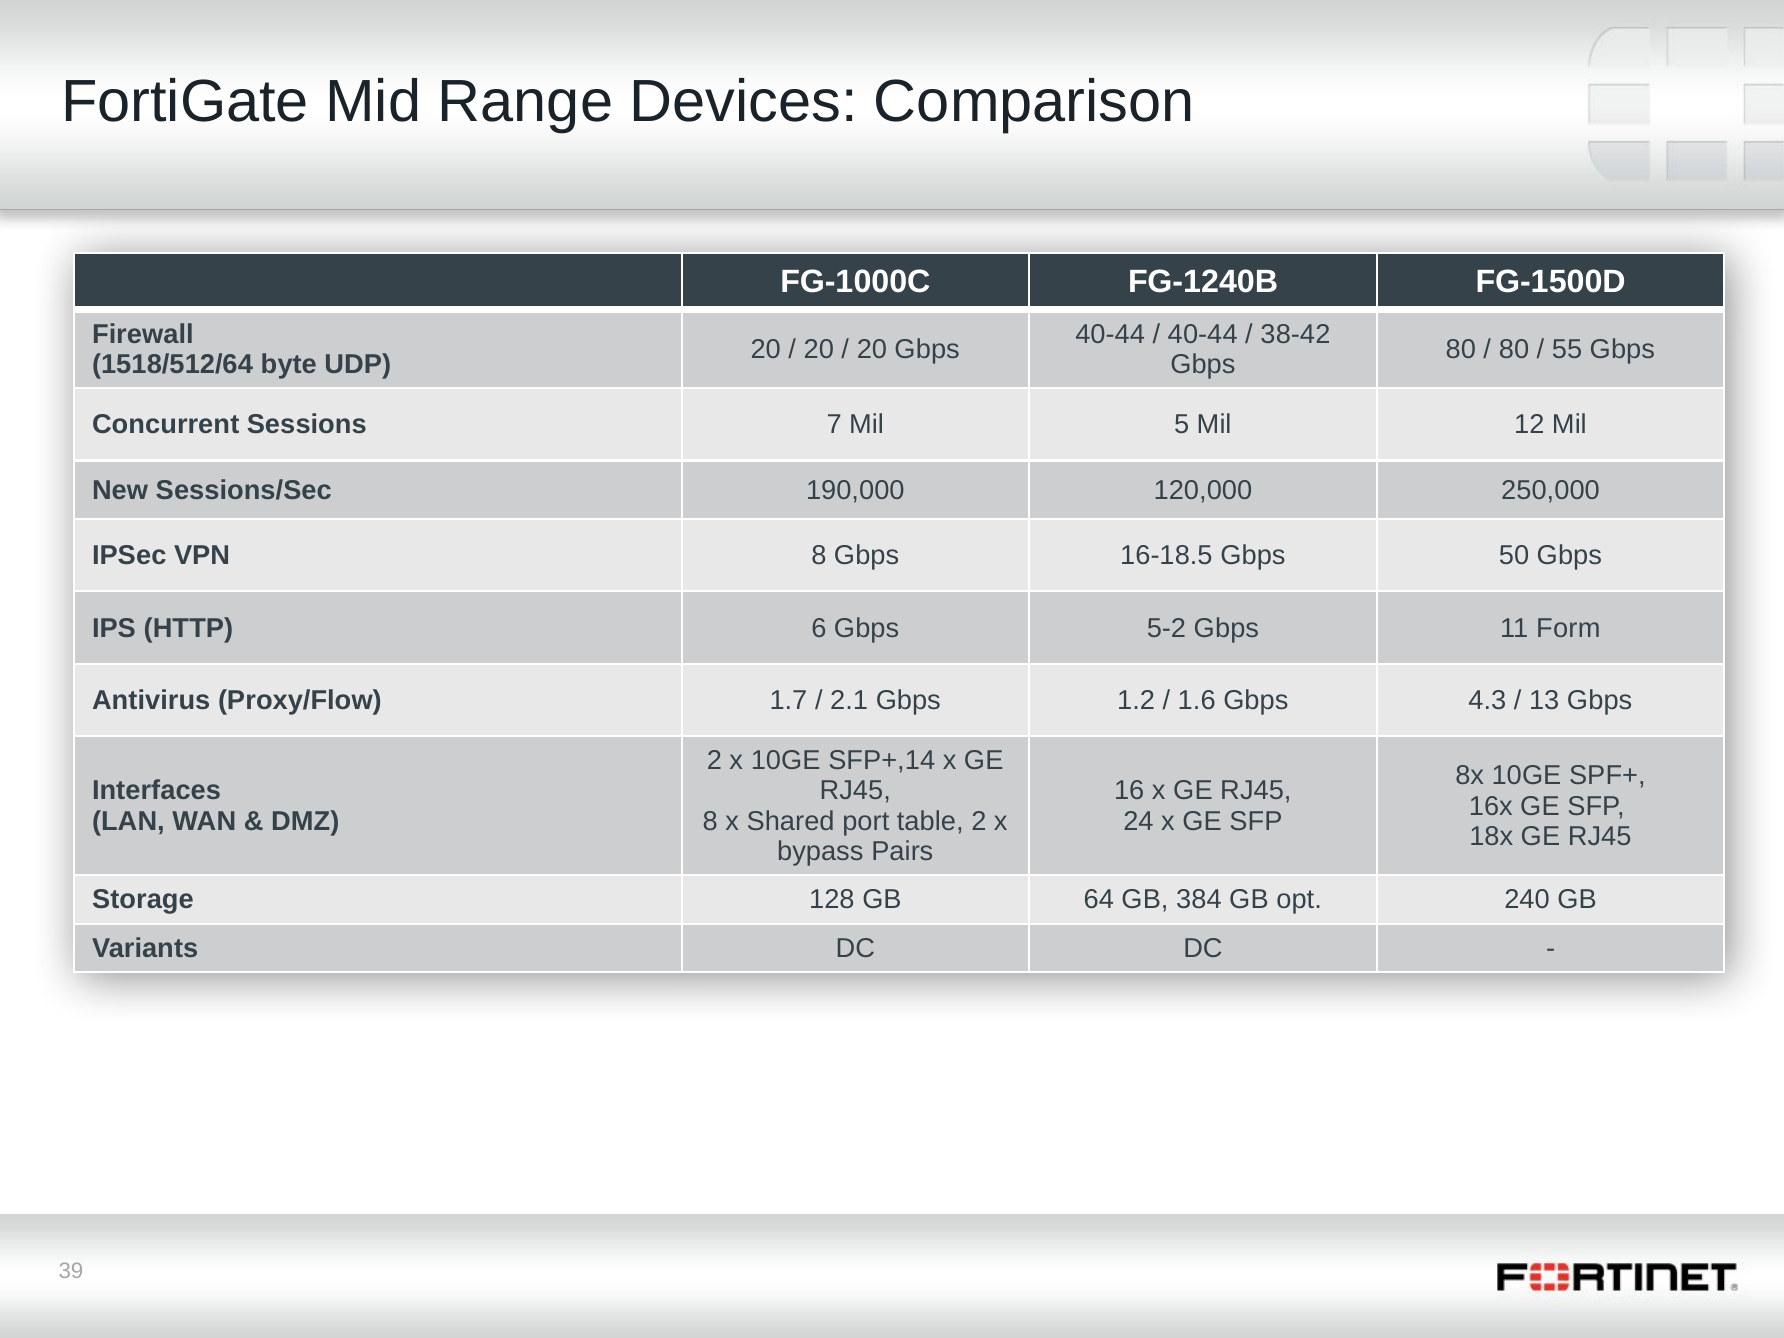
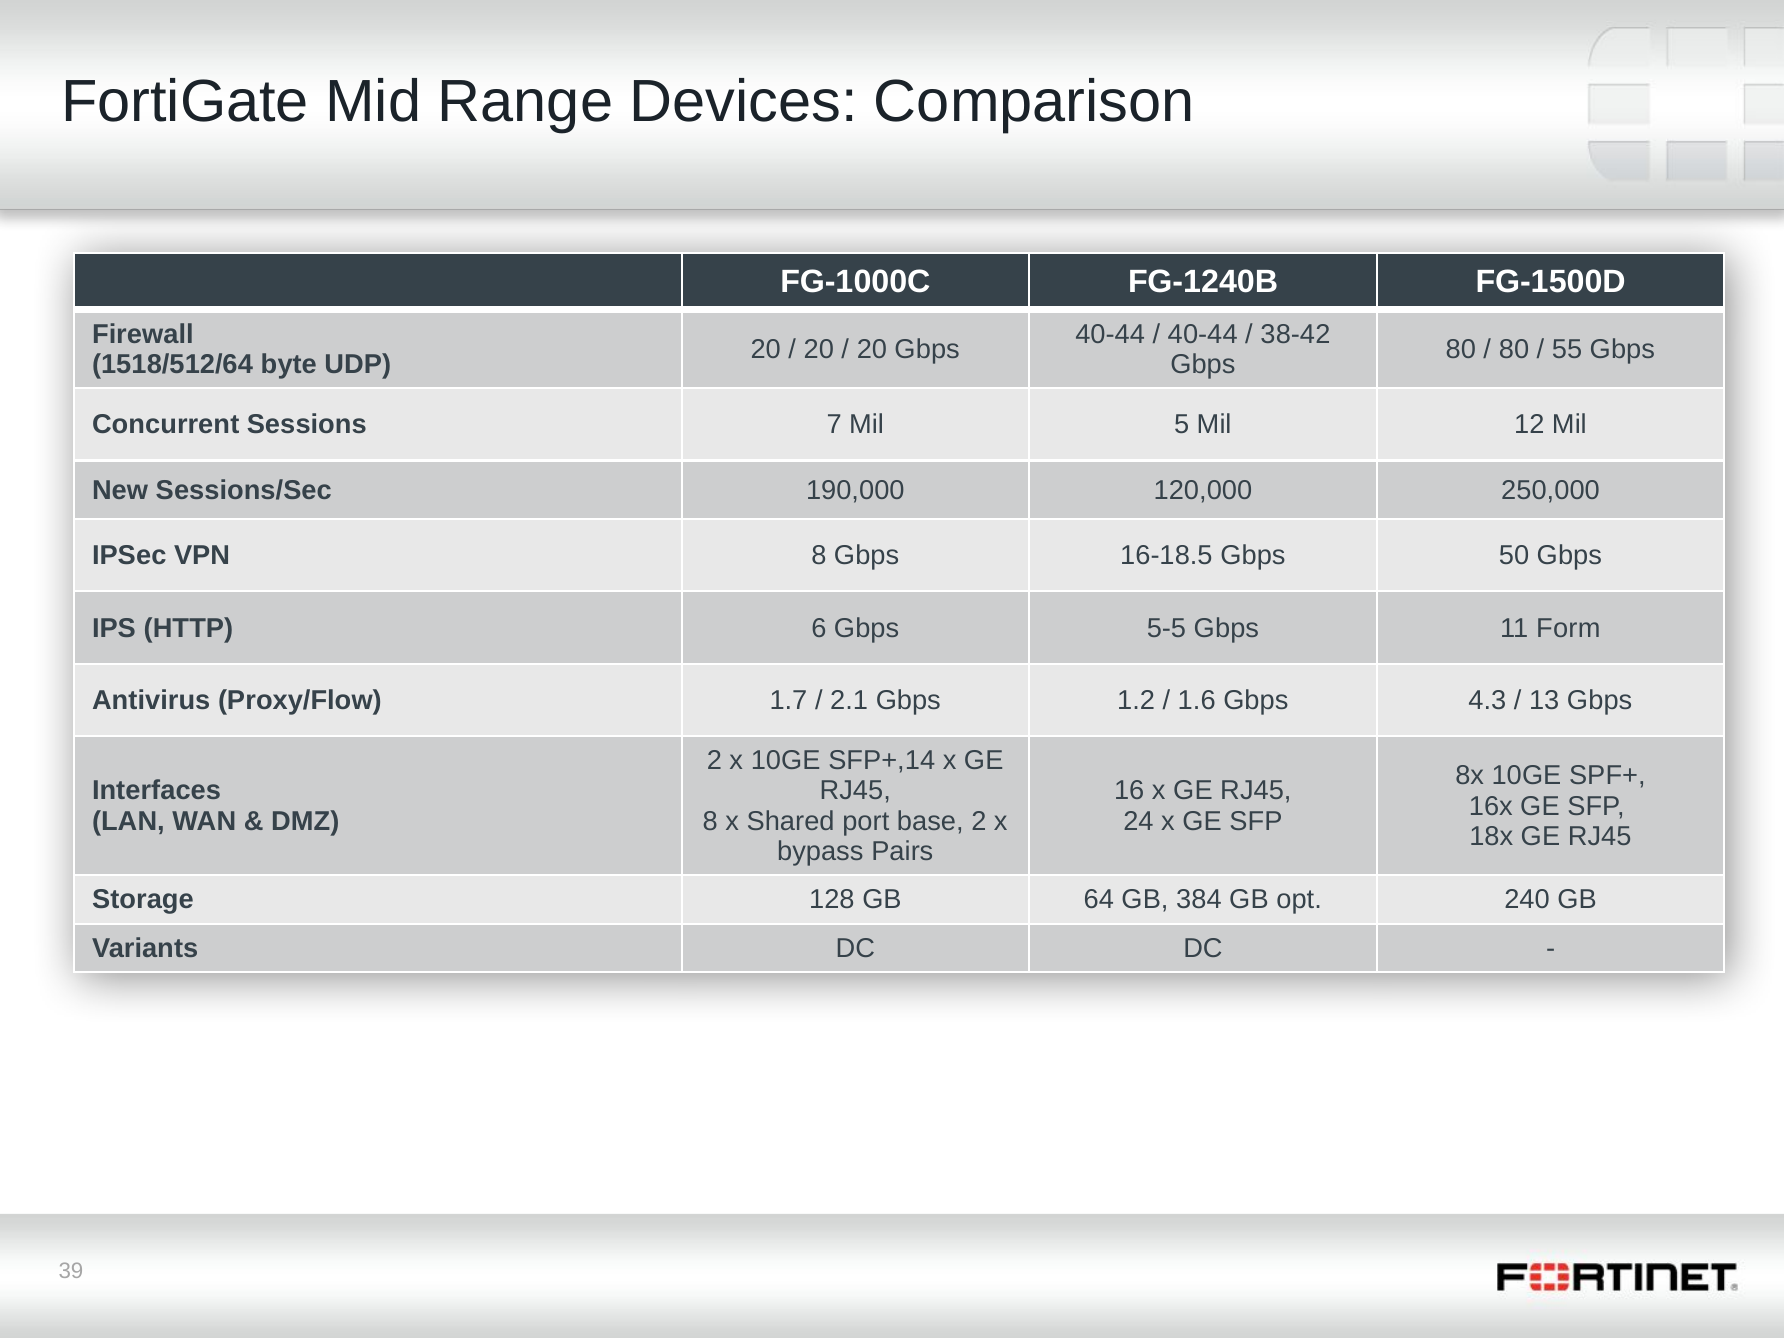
5-2: 5-2 -> 5-5
table: table -> base
